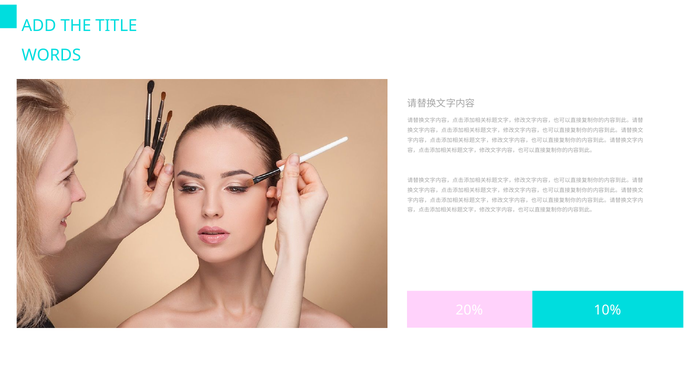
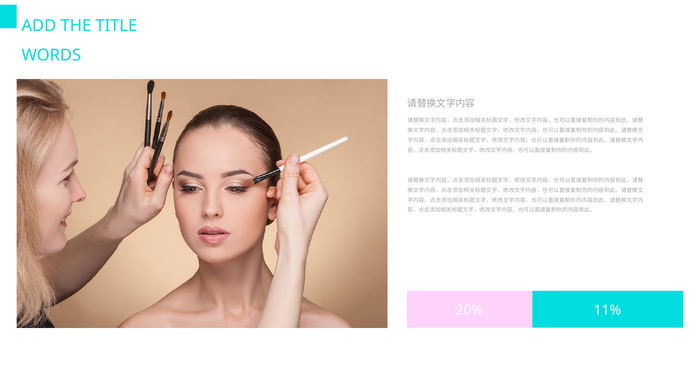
10%: 10% -> 11%
